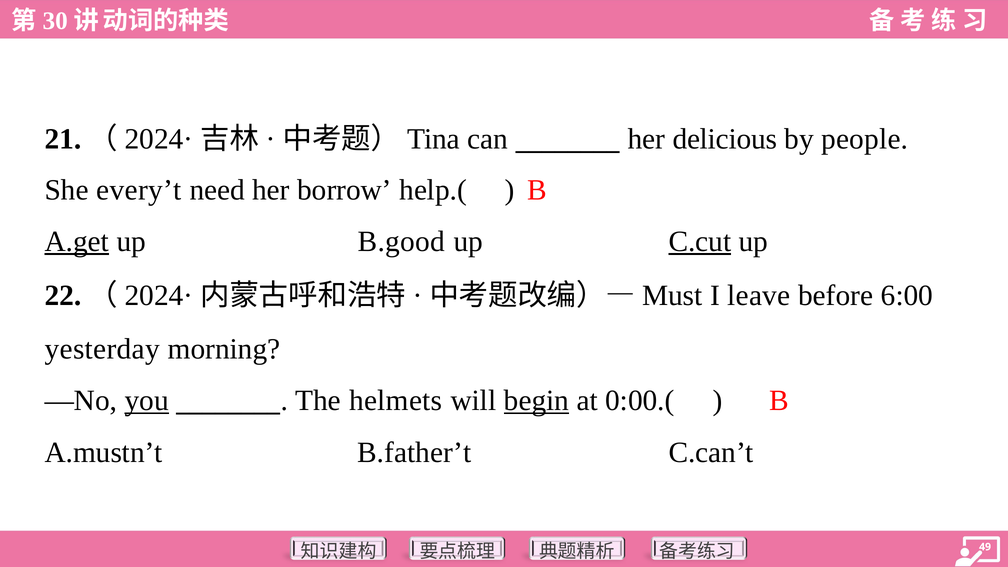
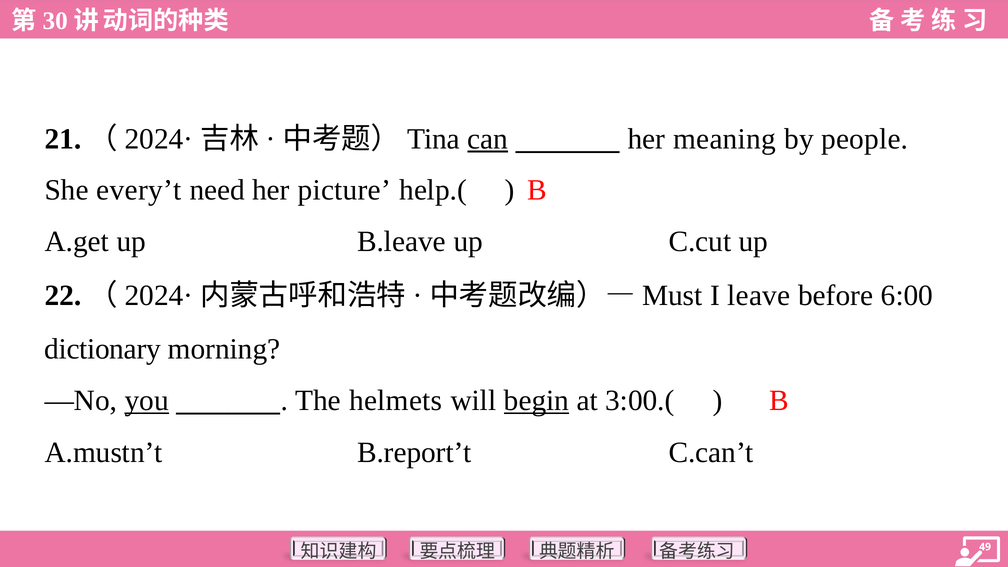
can underline: none -> present
delicious: delicious -> meaning
borrow: borrow -> picture
A.get underline: present -> none
B.good: B.good -> B.leave
C.cut underline: present -> none
yesterday: yesterday -> dictionary
0:00.(: 0:00.( -> 3:00.(
B.father’t: B.father’t -> B.report’t
